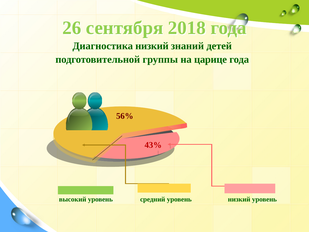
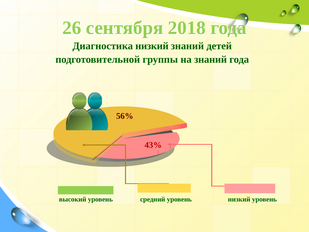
на царице: царице -> знаний
